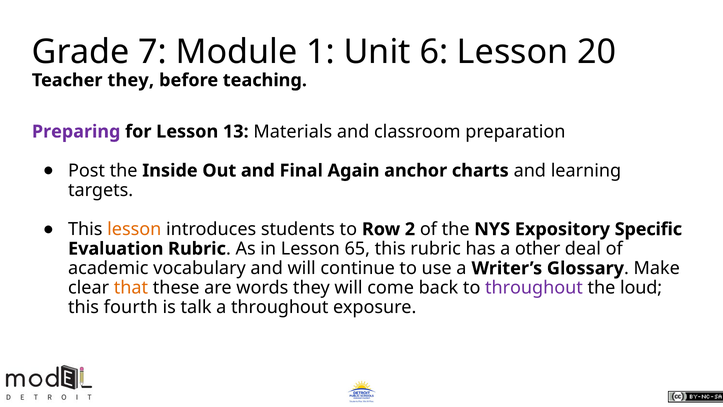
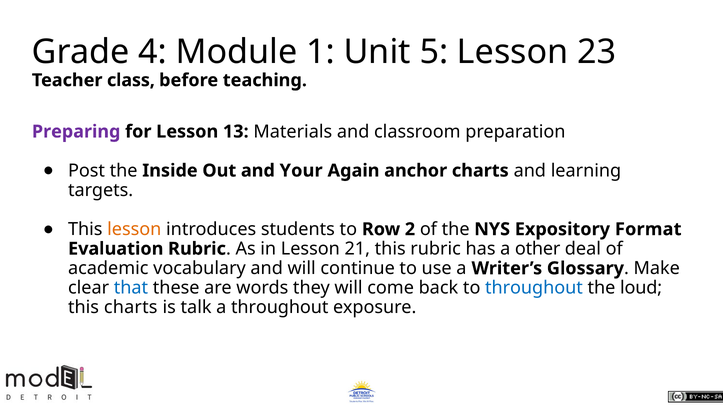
7: 7 -> 4
6: 6 -> 5
20: 20 -> 23
Teacher they: they -> class
Final: Final -> Your
Specific: Specific -> Format
65: 65 -> 21
that colour: orange -> blue
throughout at (534, 288) colour: purple -> blue
this fourth: fourth -> charts
